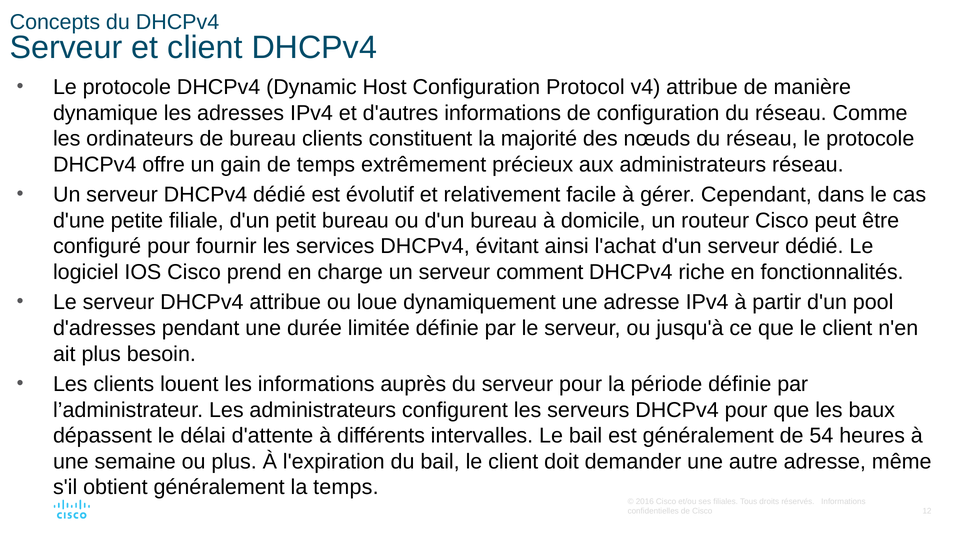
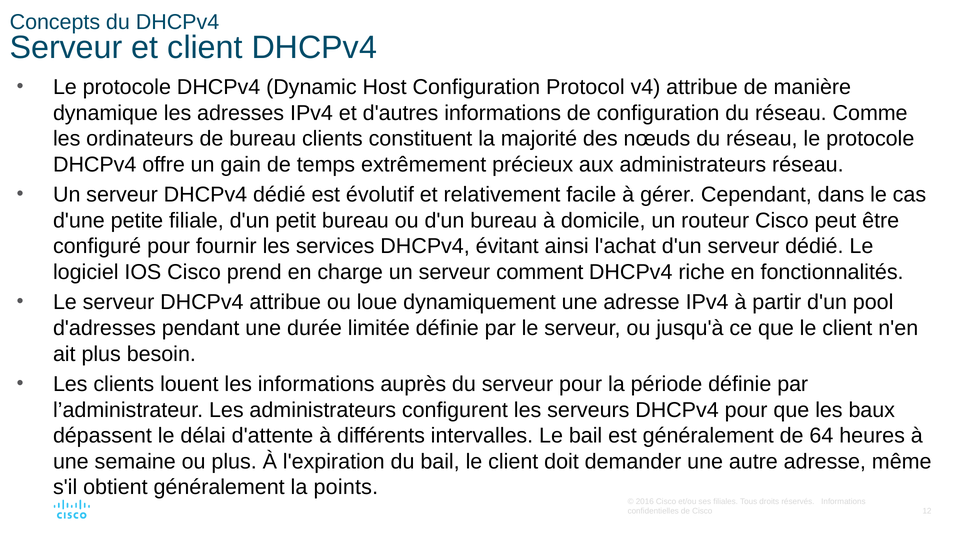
54: 54 -> 64
la temps: temps -> points
